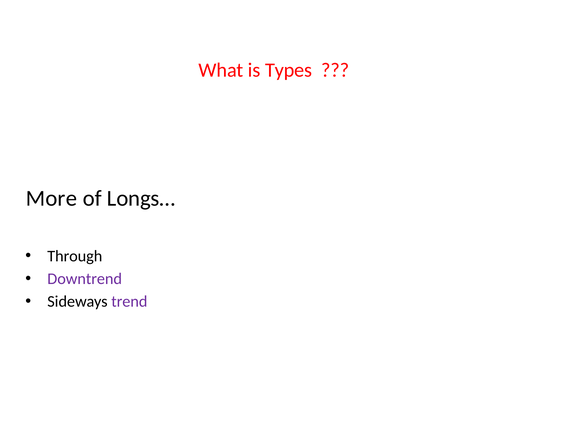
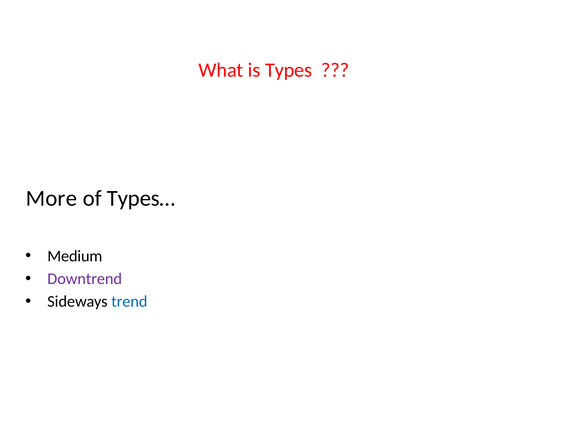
Longs…: Longs… -> Types…
Through: Through -> Medium
trend colour: purple -> blue
